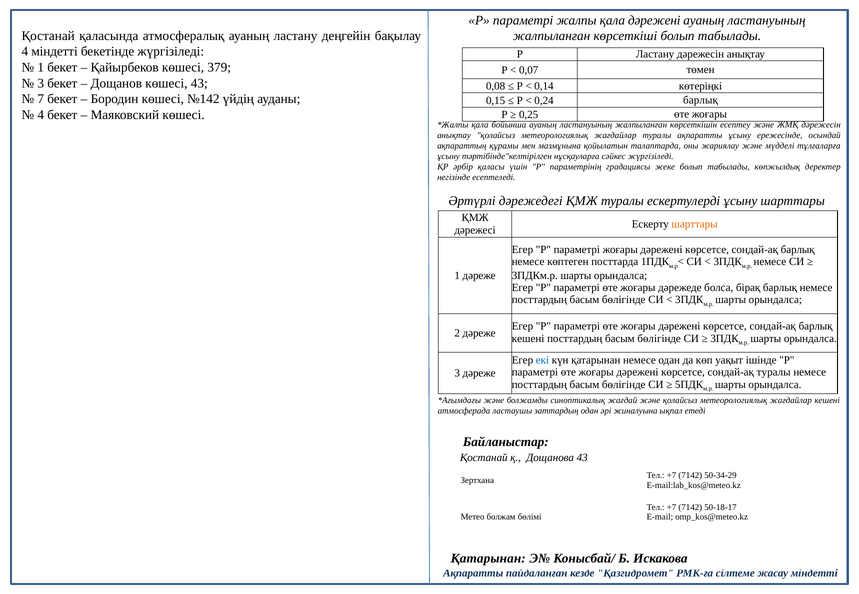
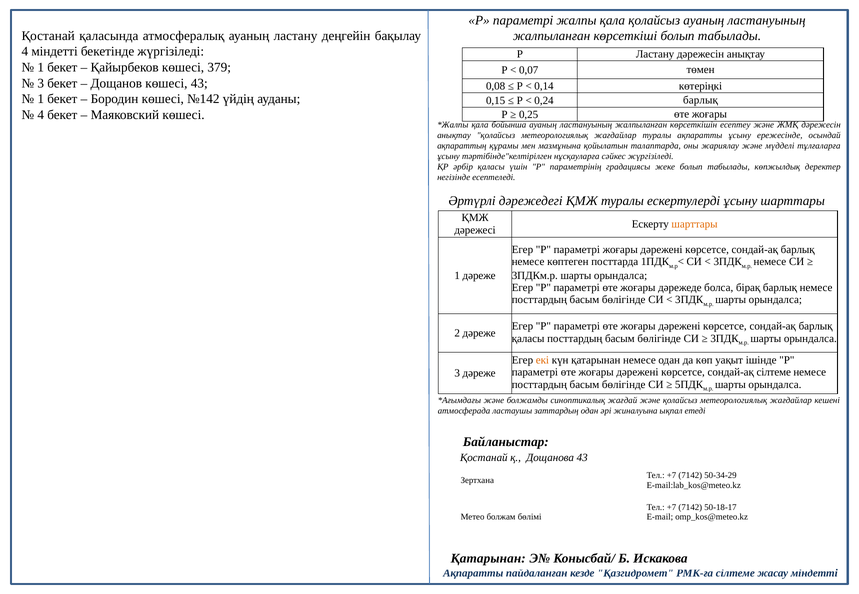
қала дәрежені: дәрежені -> қолайсыз
7 at (41, 99): 7 -> 1
кешені at (528, 339): кешені -> қаласы
екі colour: blue -> orange
сондай-ақ туралы: туралы -> сілтеме
